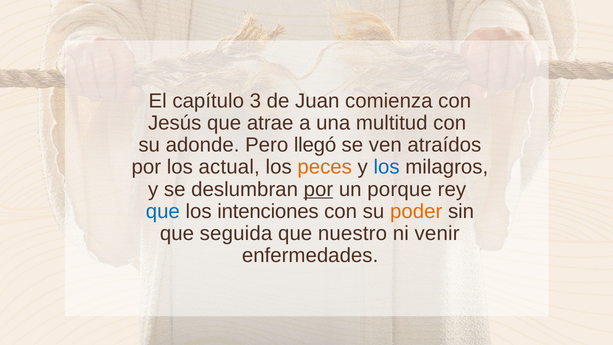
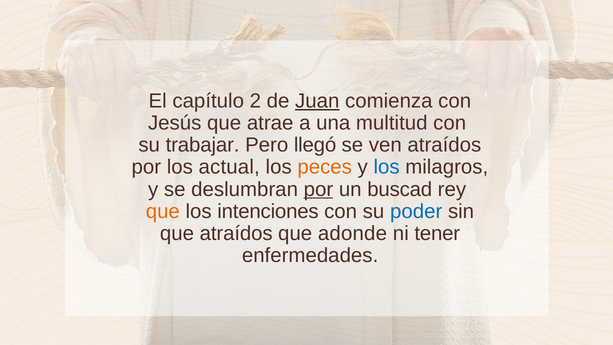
3: 3 -> 2
Juan underline: none -> present
adonde: adonde -> trabajar
porque: porque -> buscad
que at (163, 211) colour: blue -> orange
poder colour: orange -> blue
que seguida: seguida -> atraídos
nuestro: nuestro -> adonde
venir: venir -> tener
